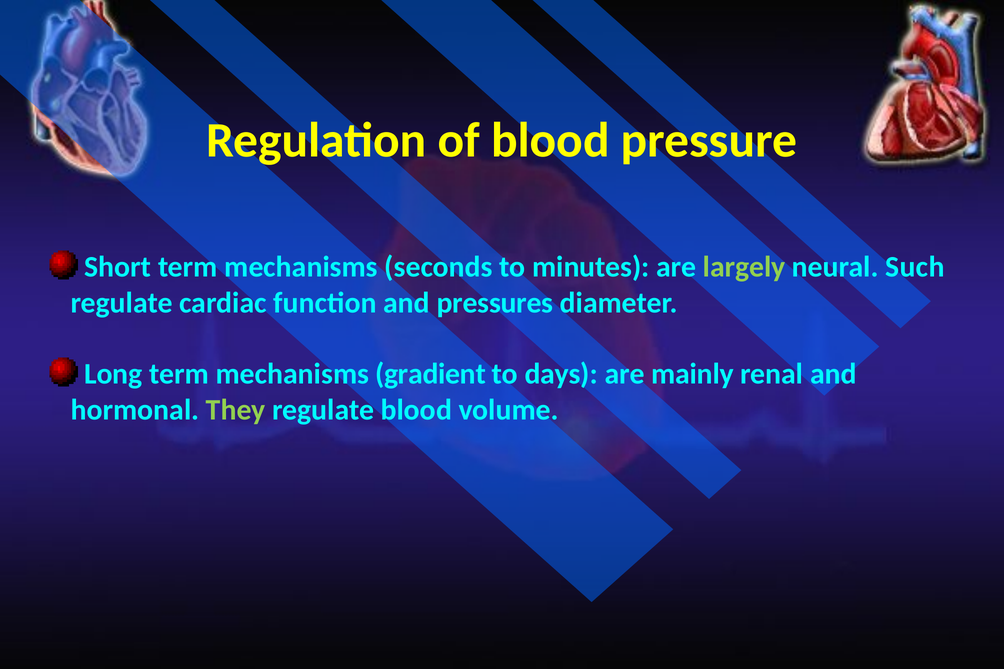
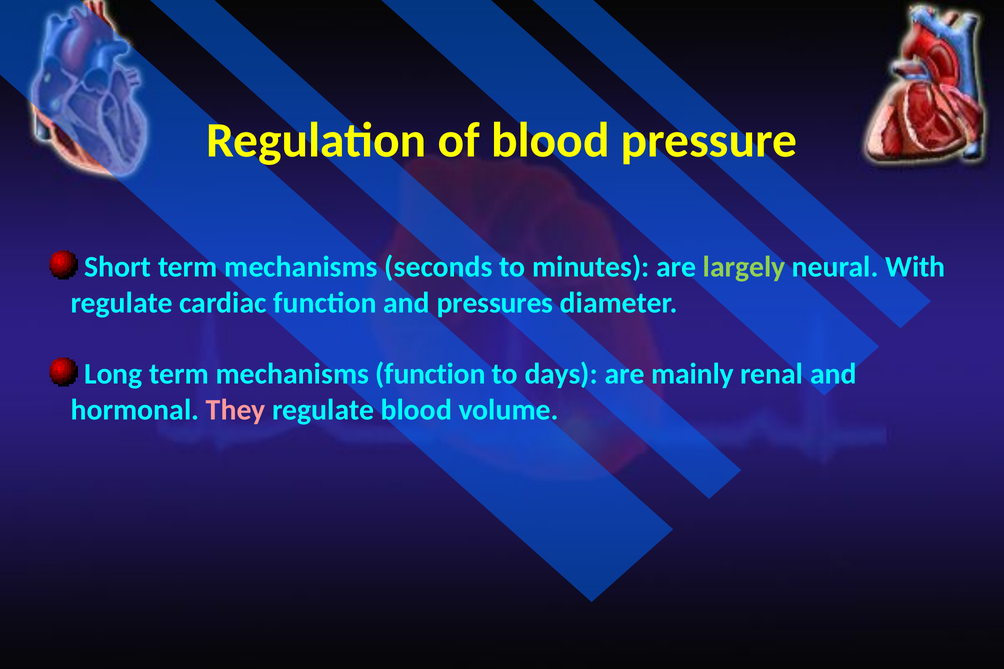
Such: Such -> With
mechanisms gradient: gradient -> function
They colour: light green -> pink
